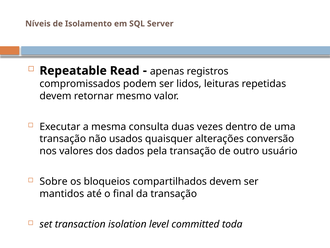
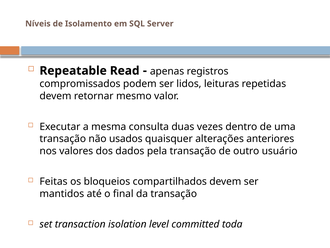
conversão: conversão -> anteriores
Sobre: Sobre -> Feitas
